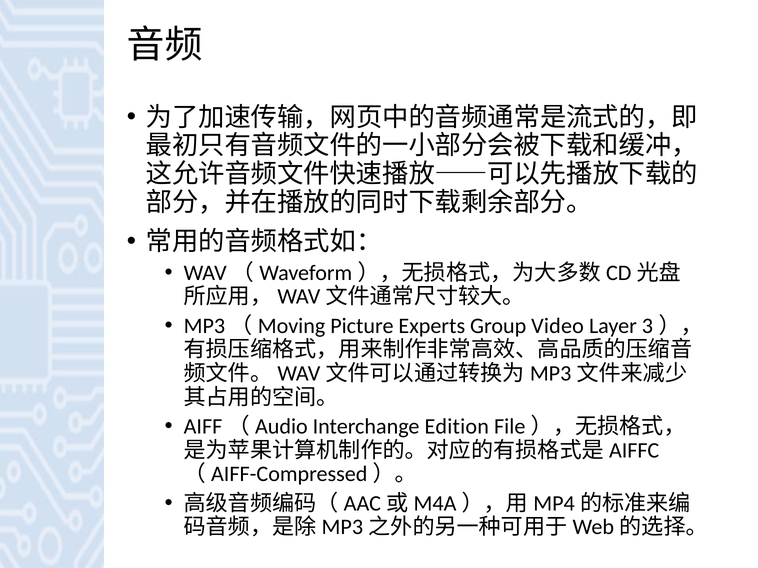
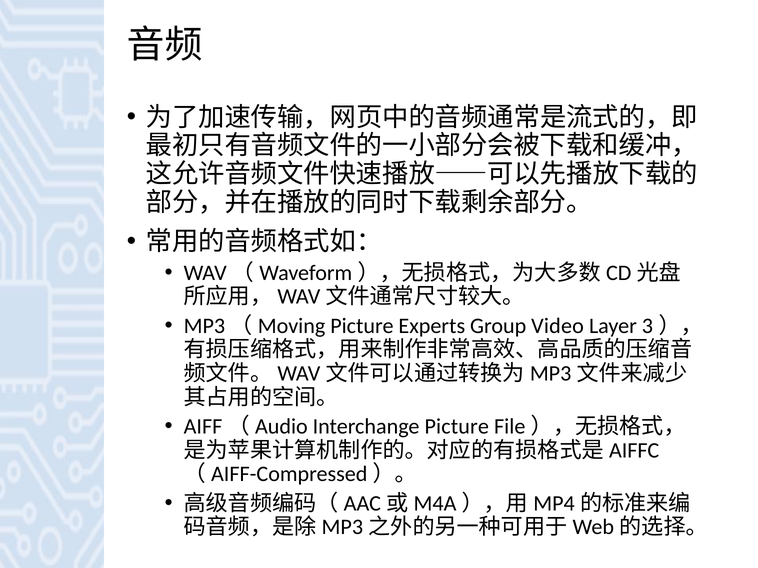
Interchange Edition: Edition -> Picture
